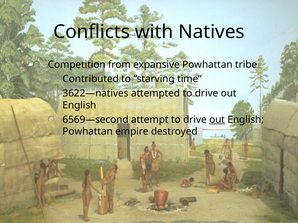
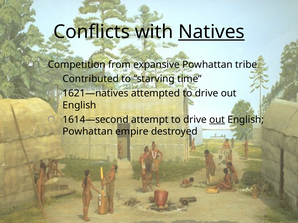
Natives underline: none -> present
3622—natives: 3622—natives -> 1621—natives
6569—second: 6569—second -> 1614—second
